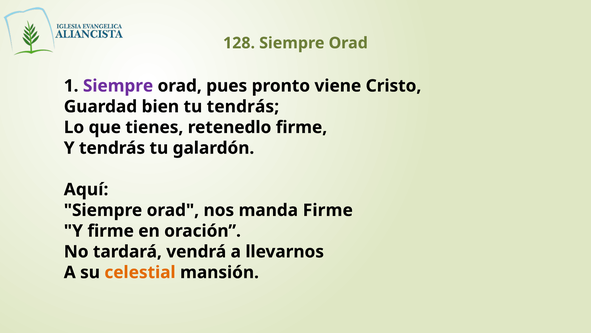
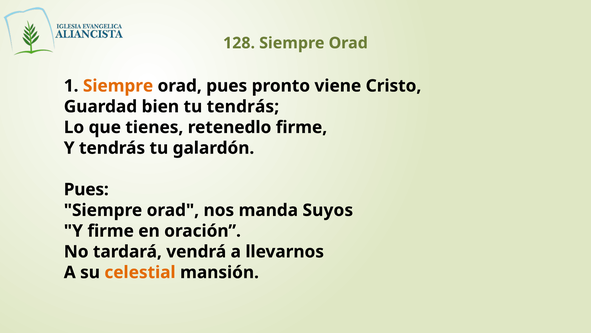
Siempre at (118, 86) colour: purple -> orange
Aquí at (86, 189): Aquí -> Pues
manda Firme: Firme -> Suyos
